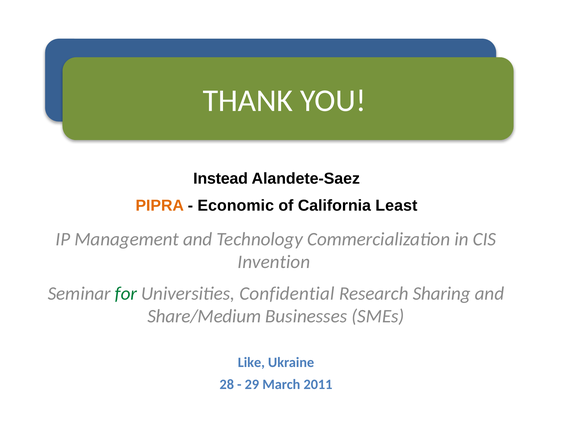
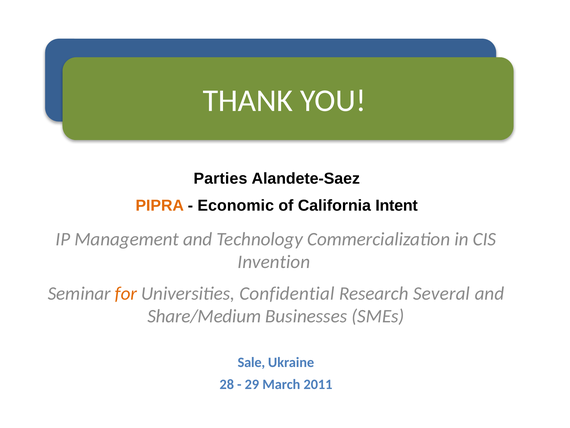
Instead: Instead -> Parties
Least: Least -> Intent
for colour: green -> orange
Sharing: Sharing -> Several
Like: Like -> Sale
